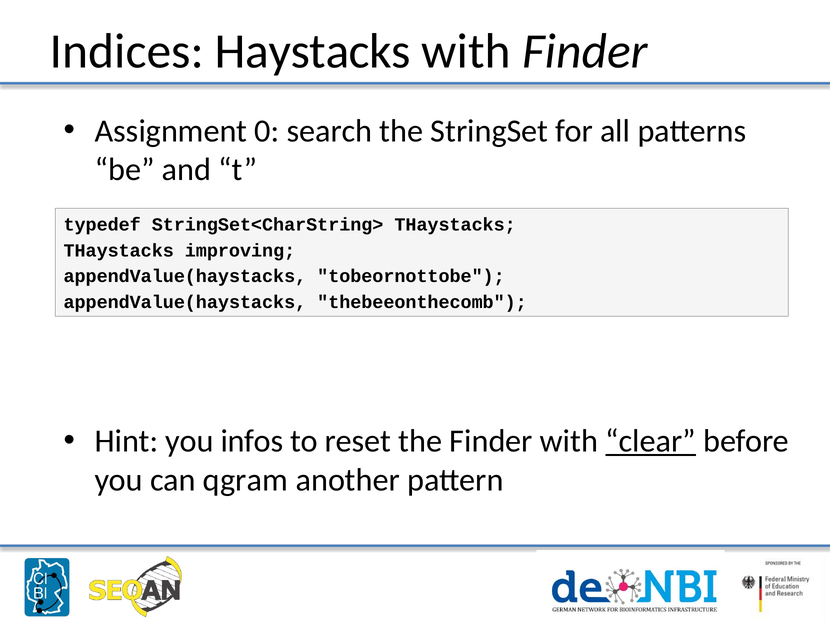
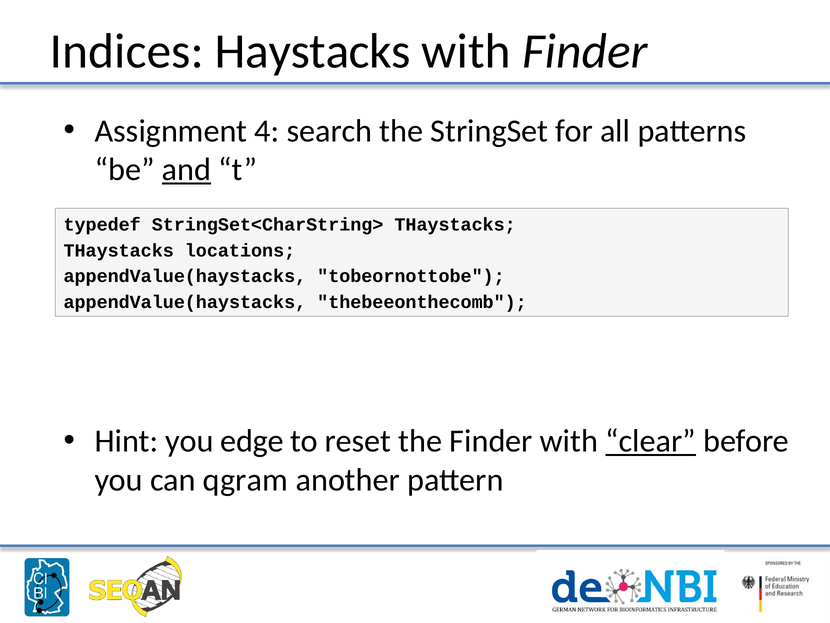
0: 0 -> 4
and underline: none -> present
improving: improving -> locations
infos: infos -> edge
